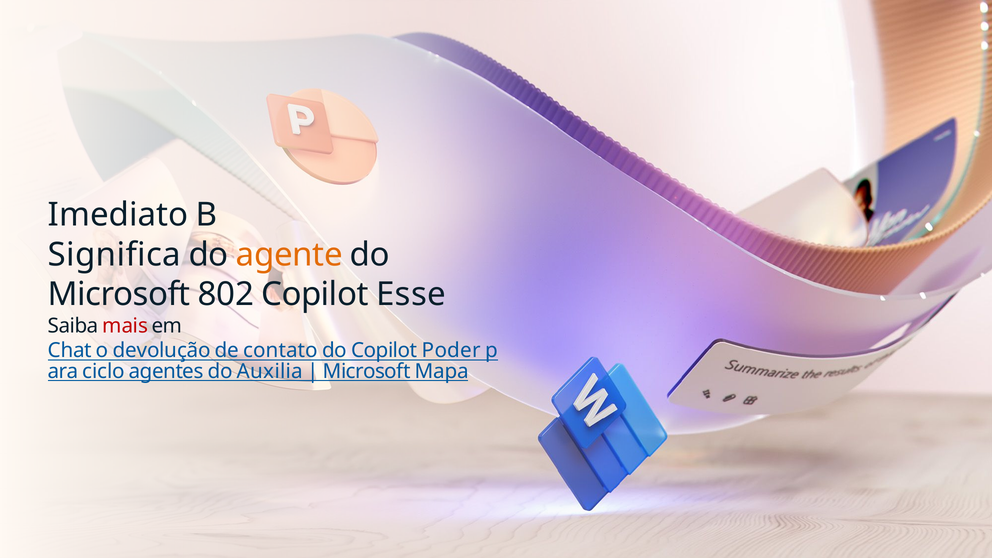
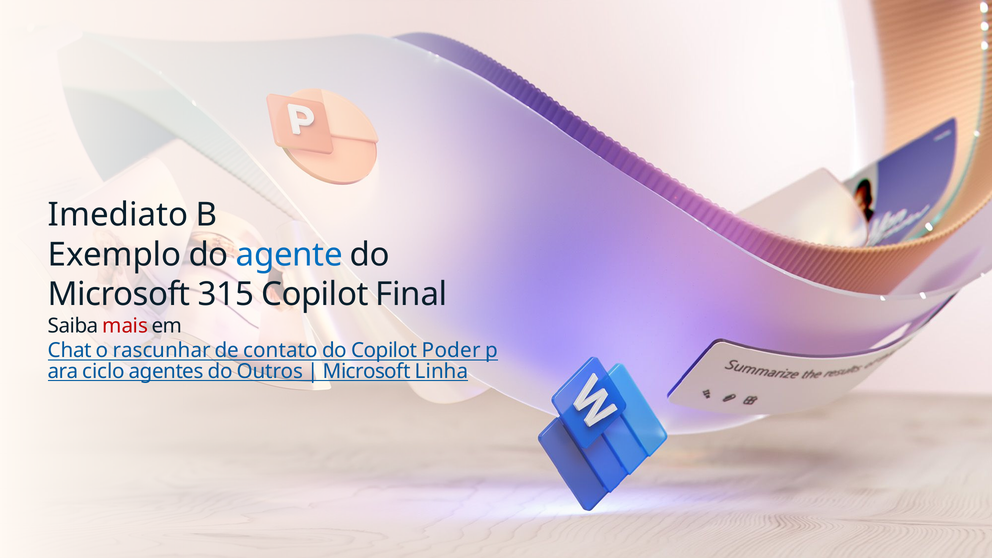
Significa: Significa -> Exemplo
agente colour: orange -> blue
802: 802 -> 315
Esse: Esse -> Final
devolução: devolução -> rascunhar
Auxilia: Auxilia -> Outros
Mapa: Mapa -> Linha
